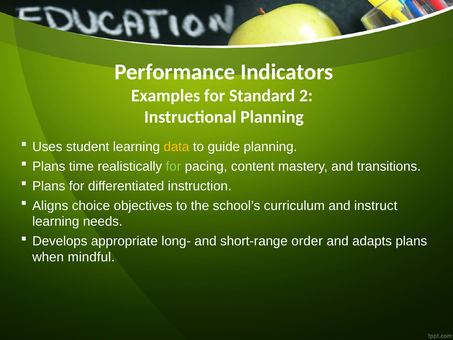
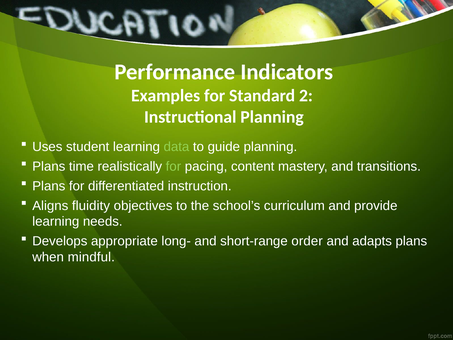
data colour: yellow -> light green
choice: choice -> fluidity
instruct: instruct -> provide
